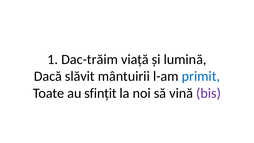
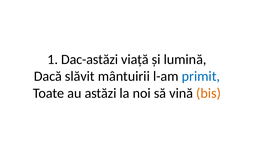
Dac-trăim: Dac-trăim -> Dac-astăzi
sfințit: sfințit -> astăzi
bis colour: purple -> orange
